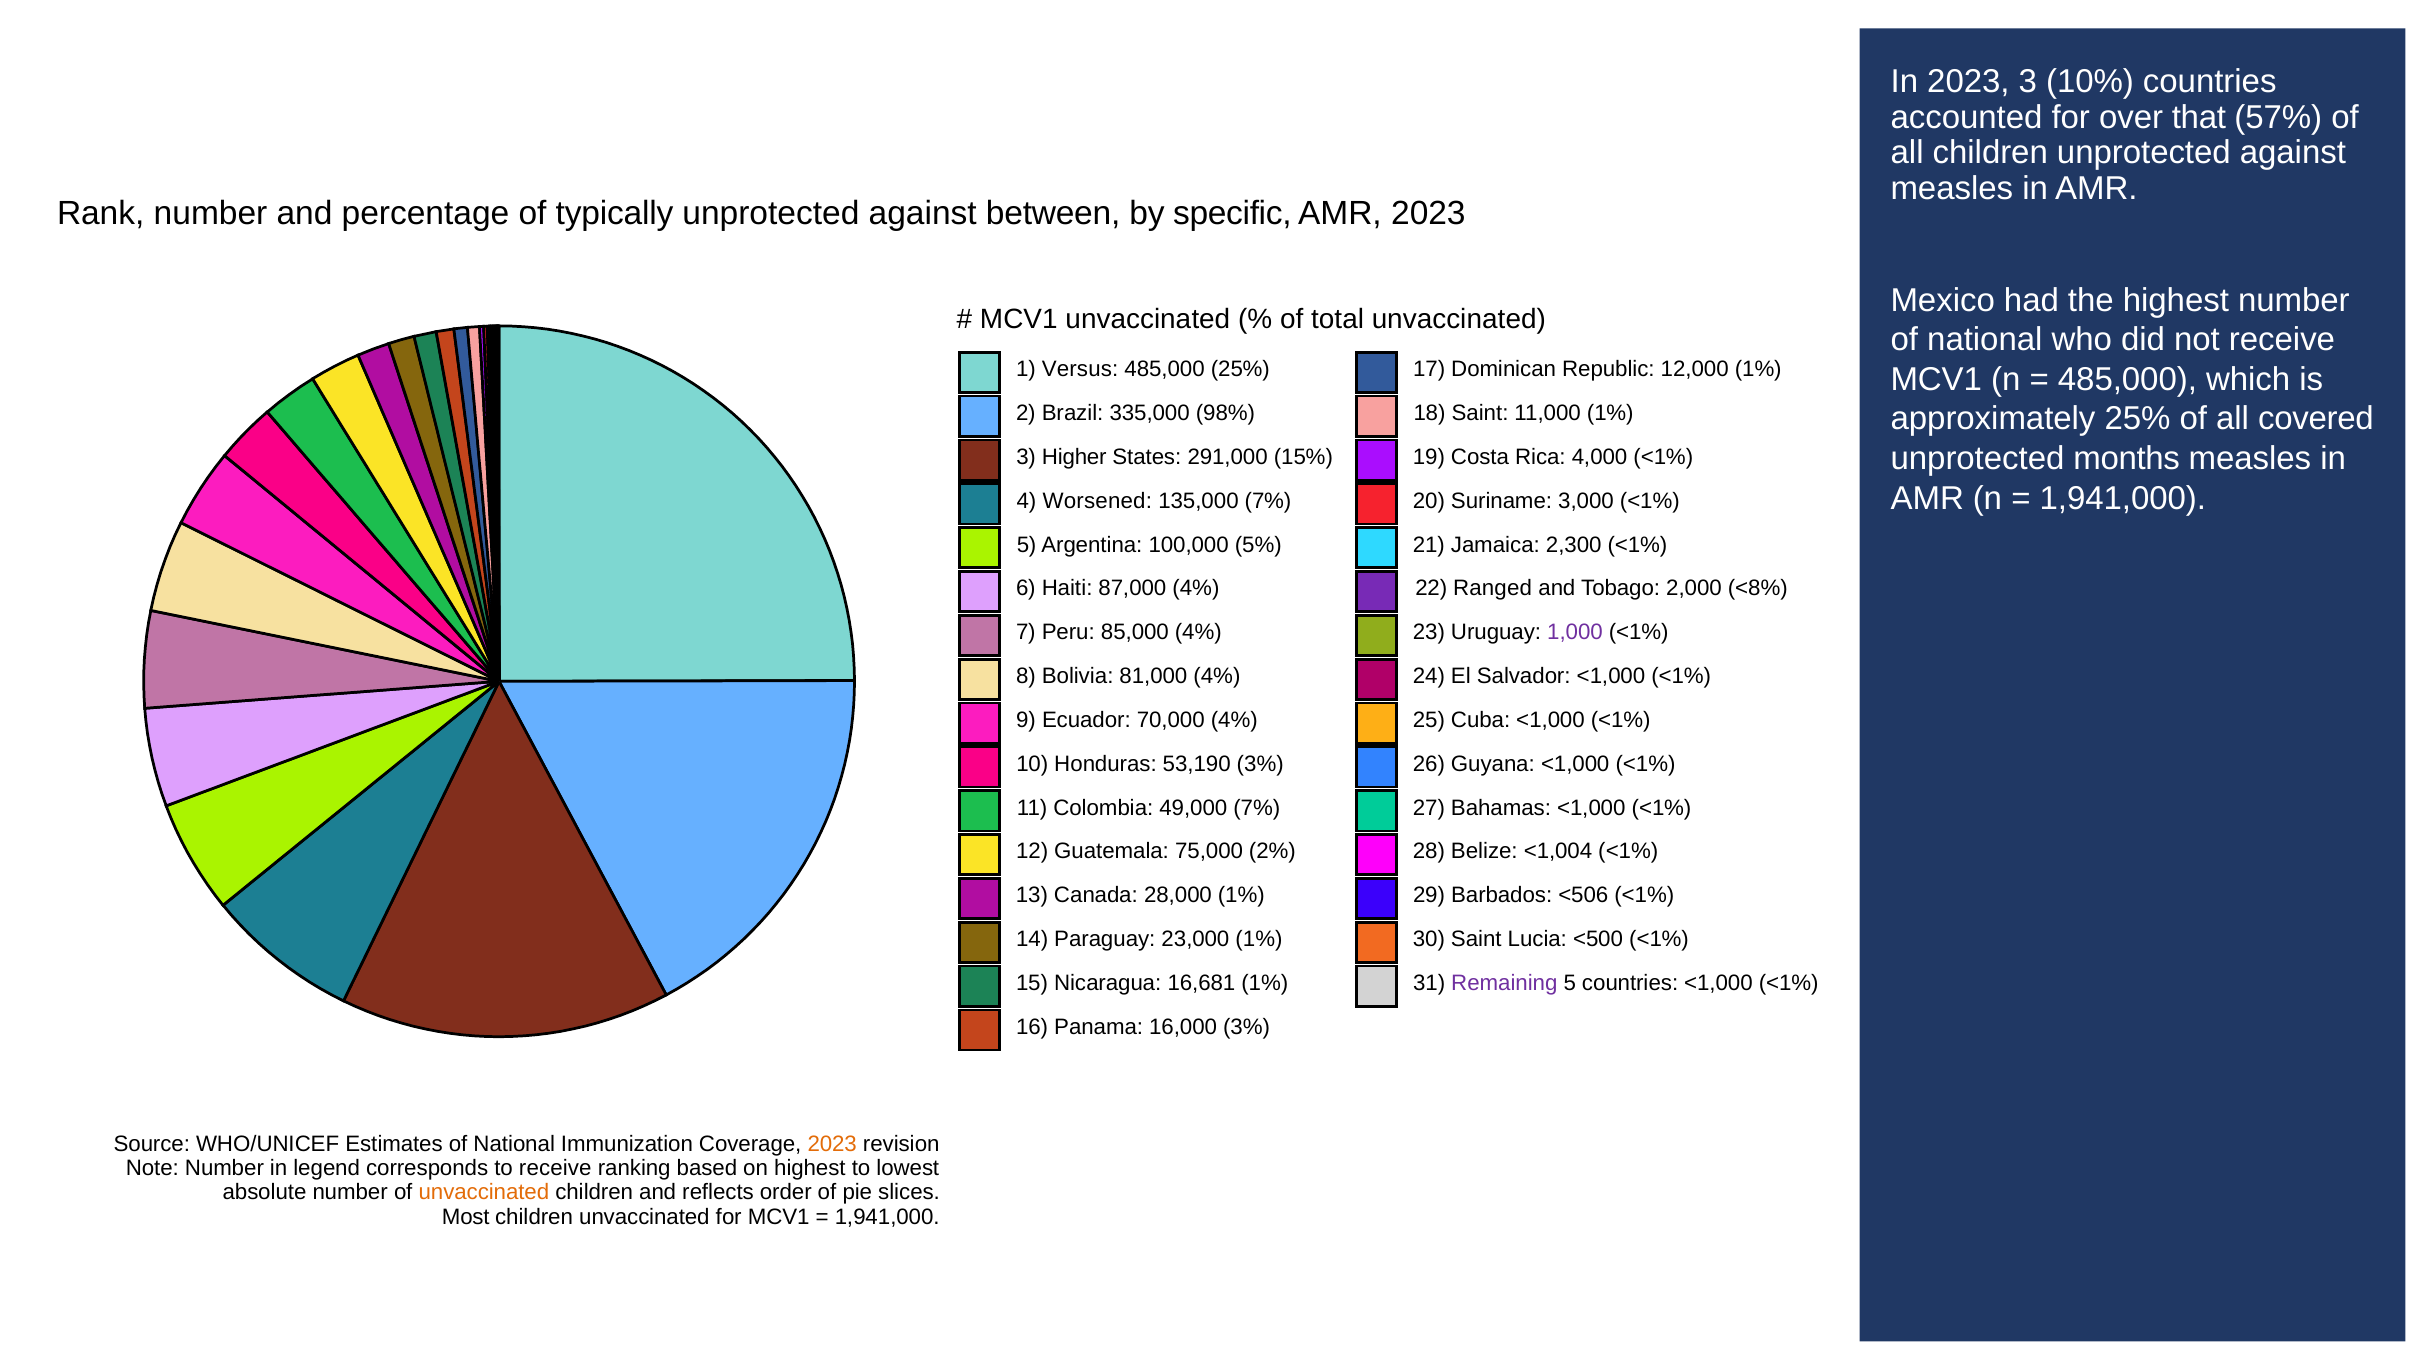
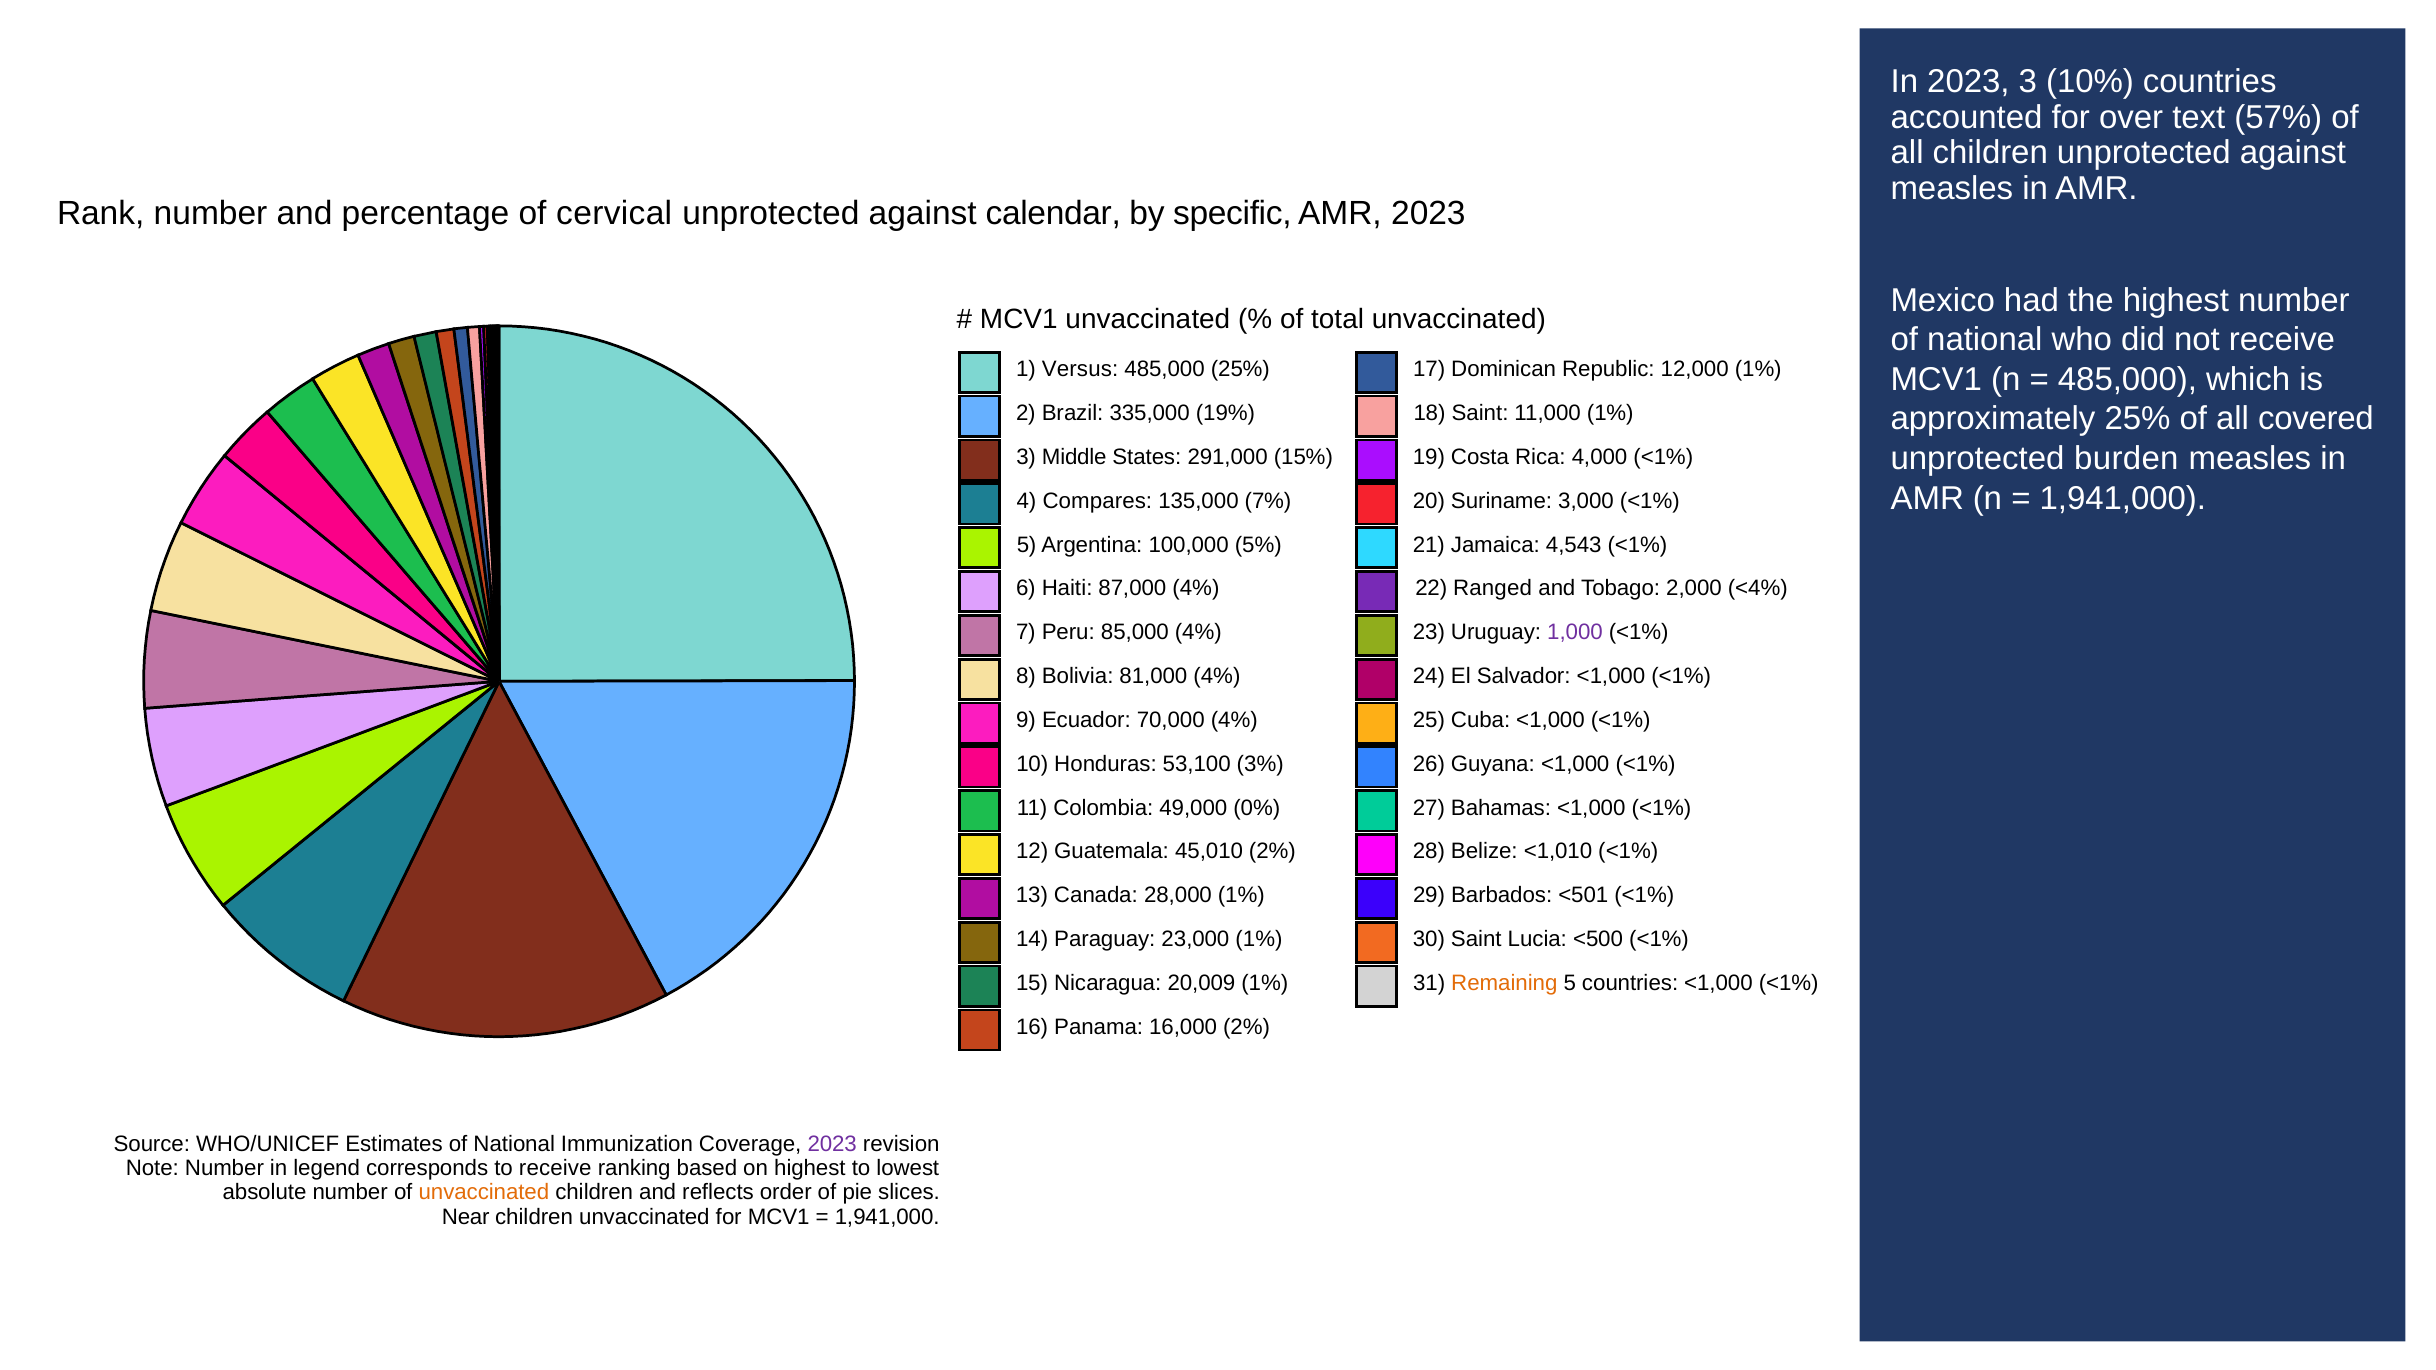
that: that -> text
typically: typically -> cervical
between: between -> calendar
98%: 98% -> 19%
months: months -> burden
Higher: Higher -> Middle
Worsened: Worsened -> Compares
2,300: 2,300 -> 4,543
<8%: <8% -> <4%
53,190: 53,190 -> 53,100
49,000 7%: 7% -> 0%
75,000: 75,000 -> 45,010
<1,004: <1,004 -> <1,010
<506: <506 -> <501
16,681: 16,681 -> 20,009
Remaining colour: purple -> orange
16,000 3%: 3% -> 2%
2023 at (832, 1145) colour: orange -> purple
Most: Most -> Near
